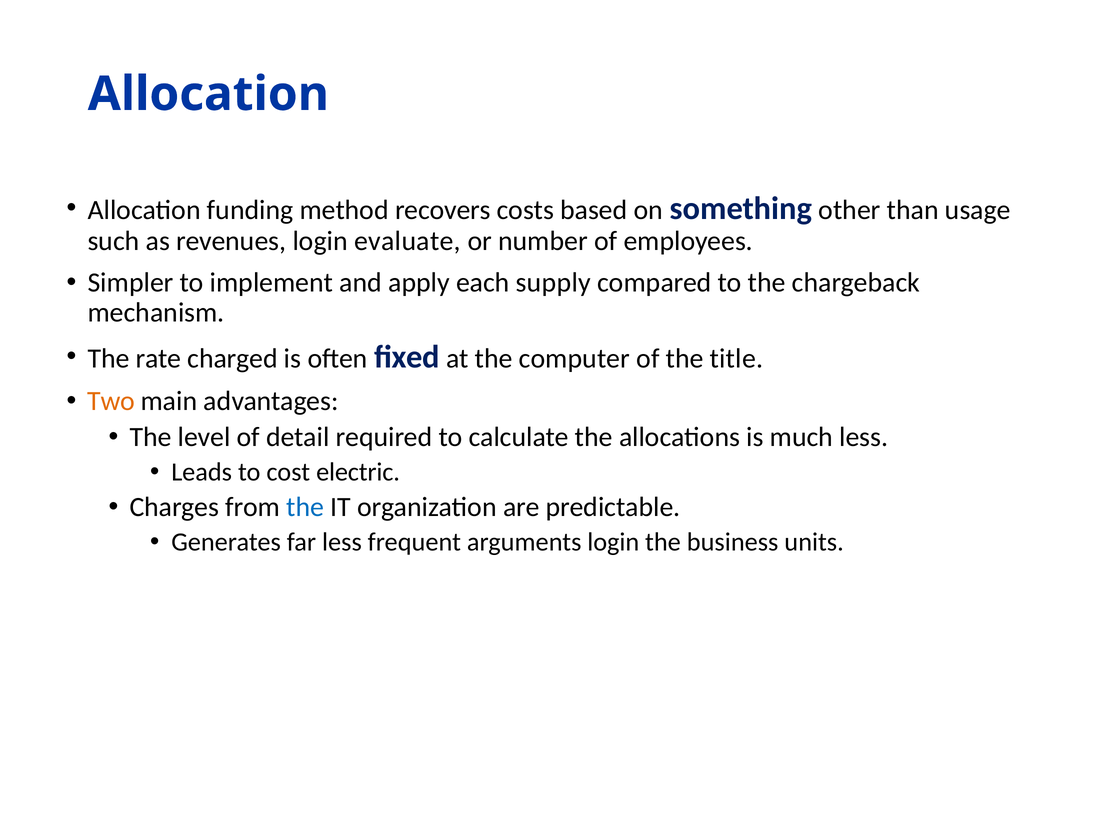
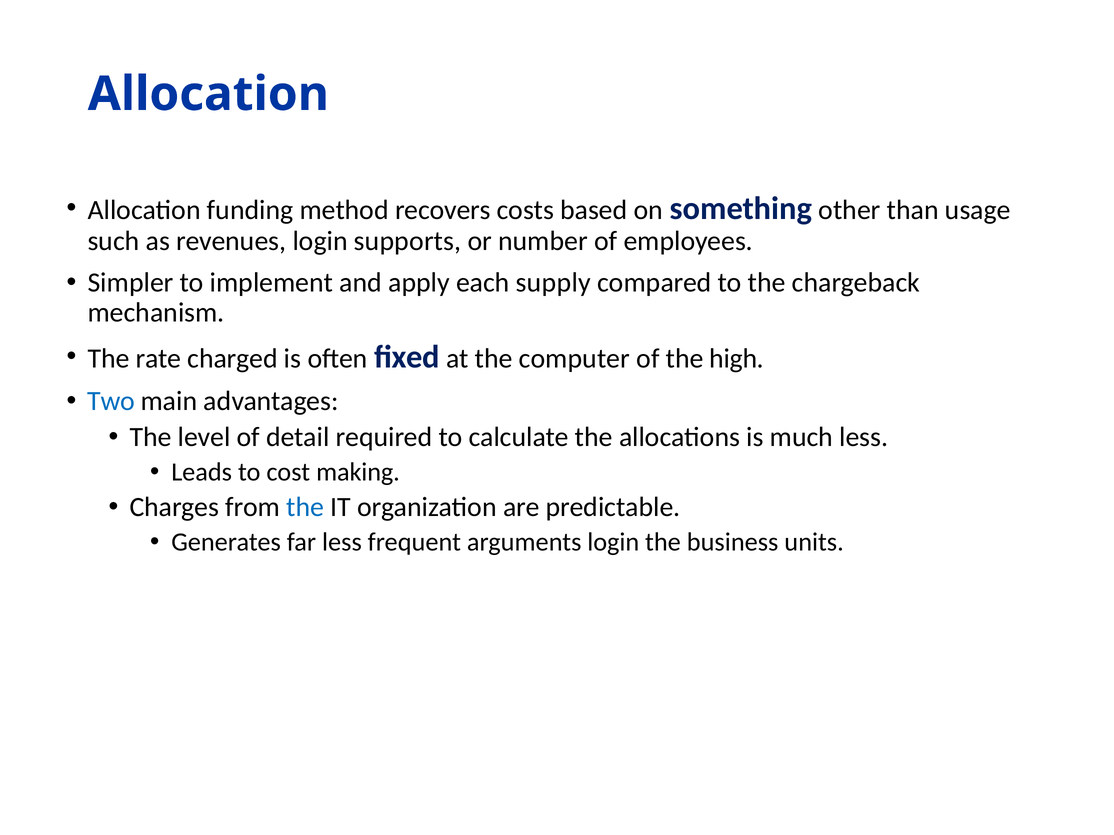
evaluate: evaluate -> supports
title: title -> high
Two colour: orange -> blue
electric: electric -> making
